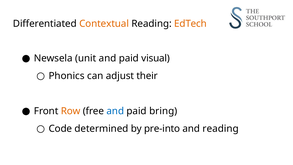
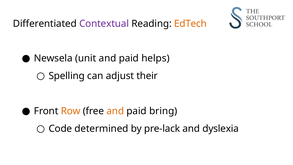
Contextual colour: orange -> purple
visual: visual -> helps
Phonics: Phonics -> Spelling
and at (115, 111) colour: blue -> orange
pre-into: pre-into -> pre-lack
and reading: reading -> dyslexia
